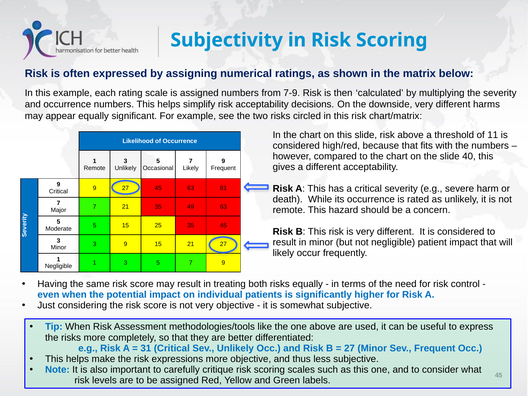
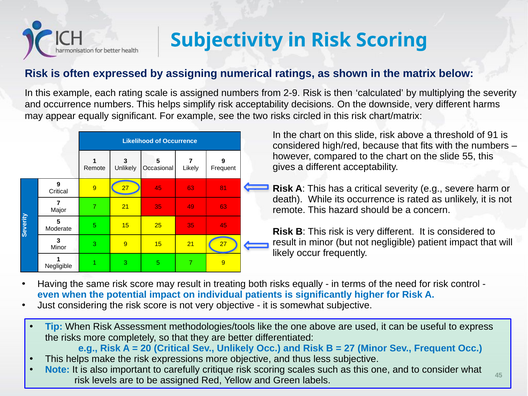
7-9: 7-9 -> 2-9
11: 11 -> 91
40: 40 -> 55
31: 31 -> 20
